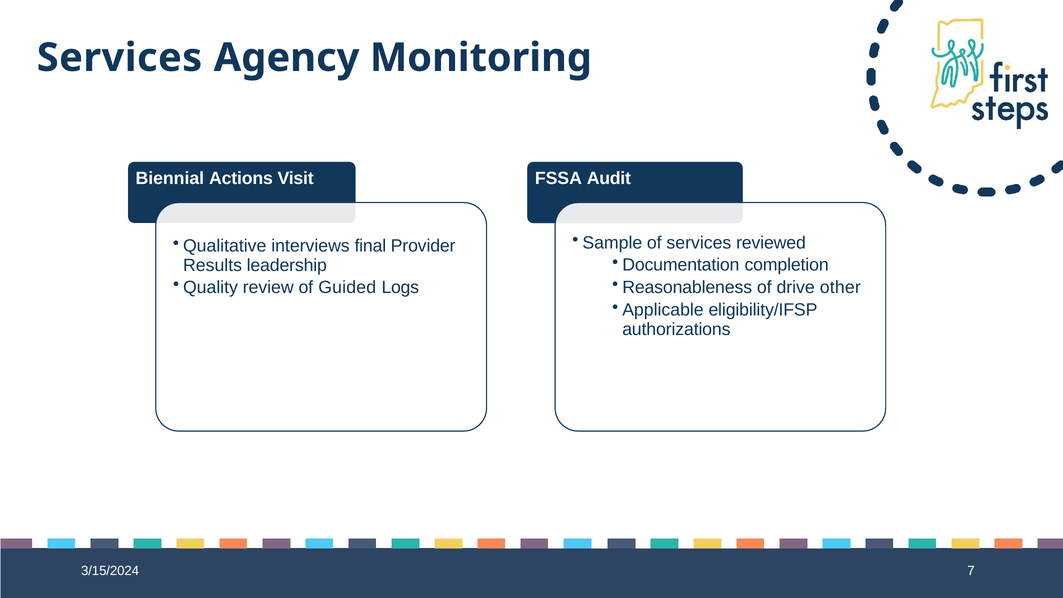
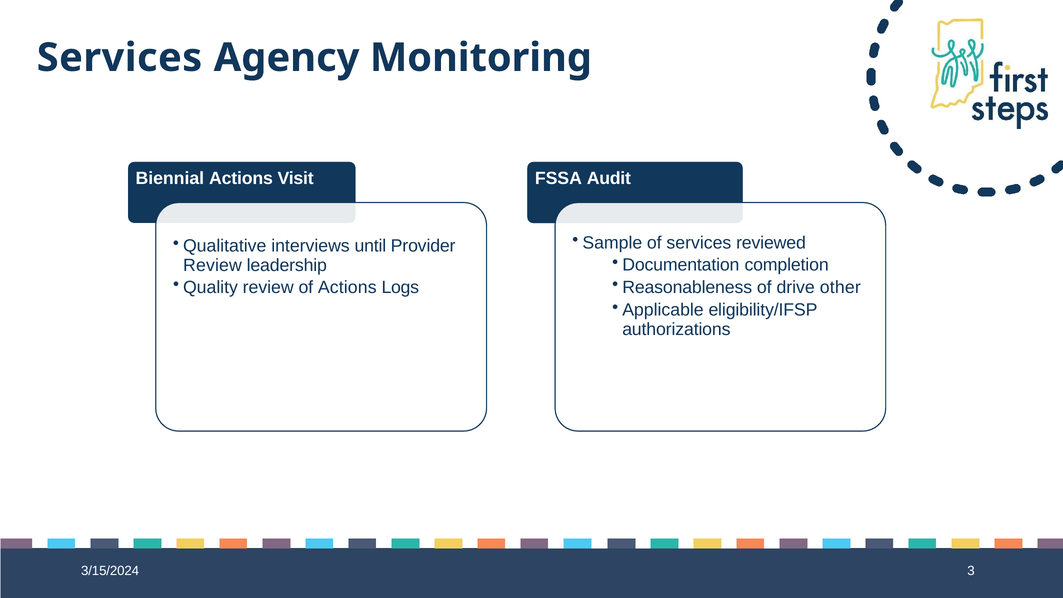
final: final -> until
Results at (213, 265): Results -> Review
of Guided: Guided -> Actions
7: 7 -> 3
